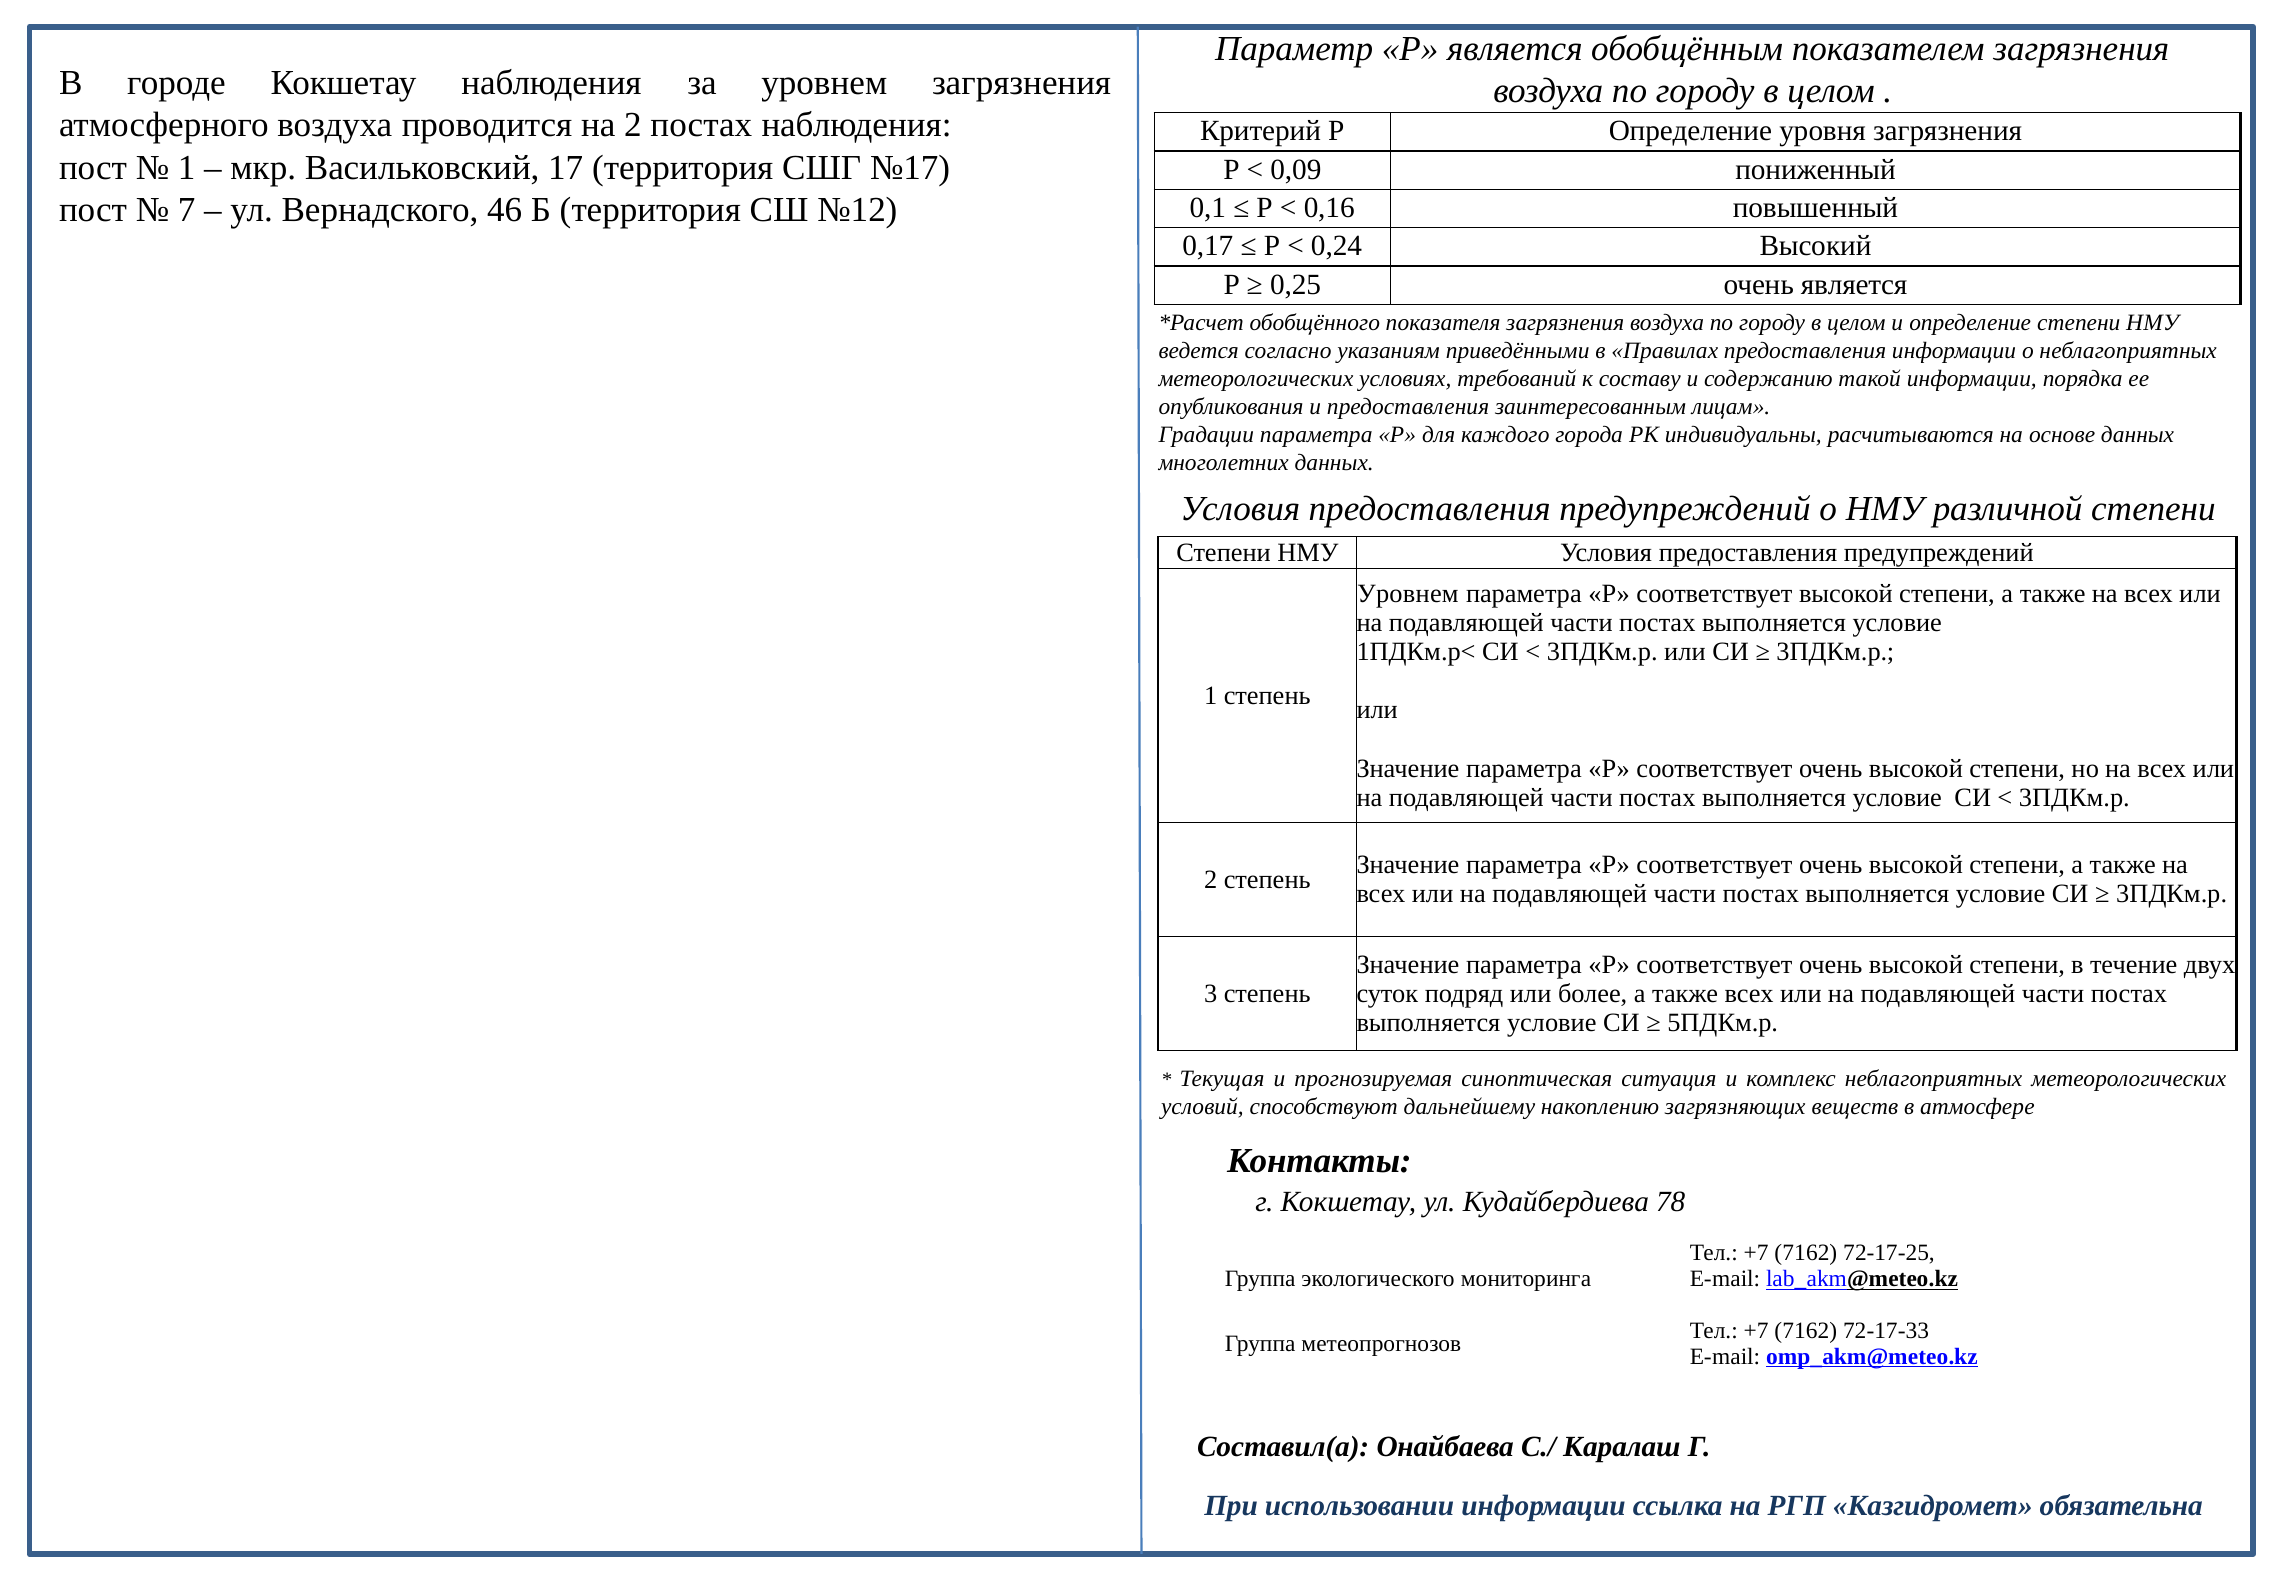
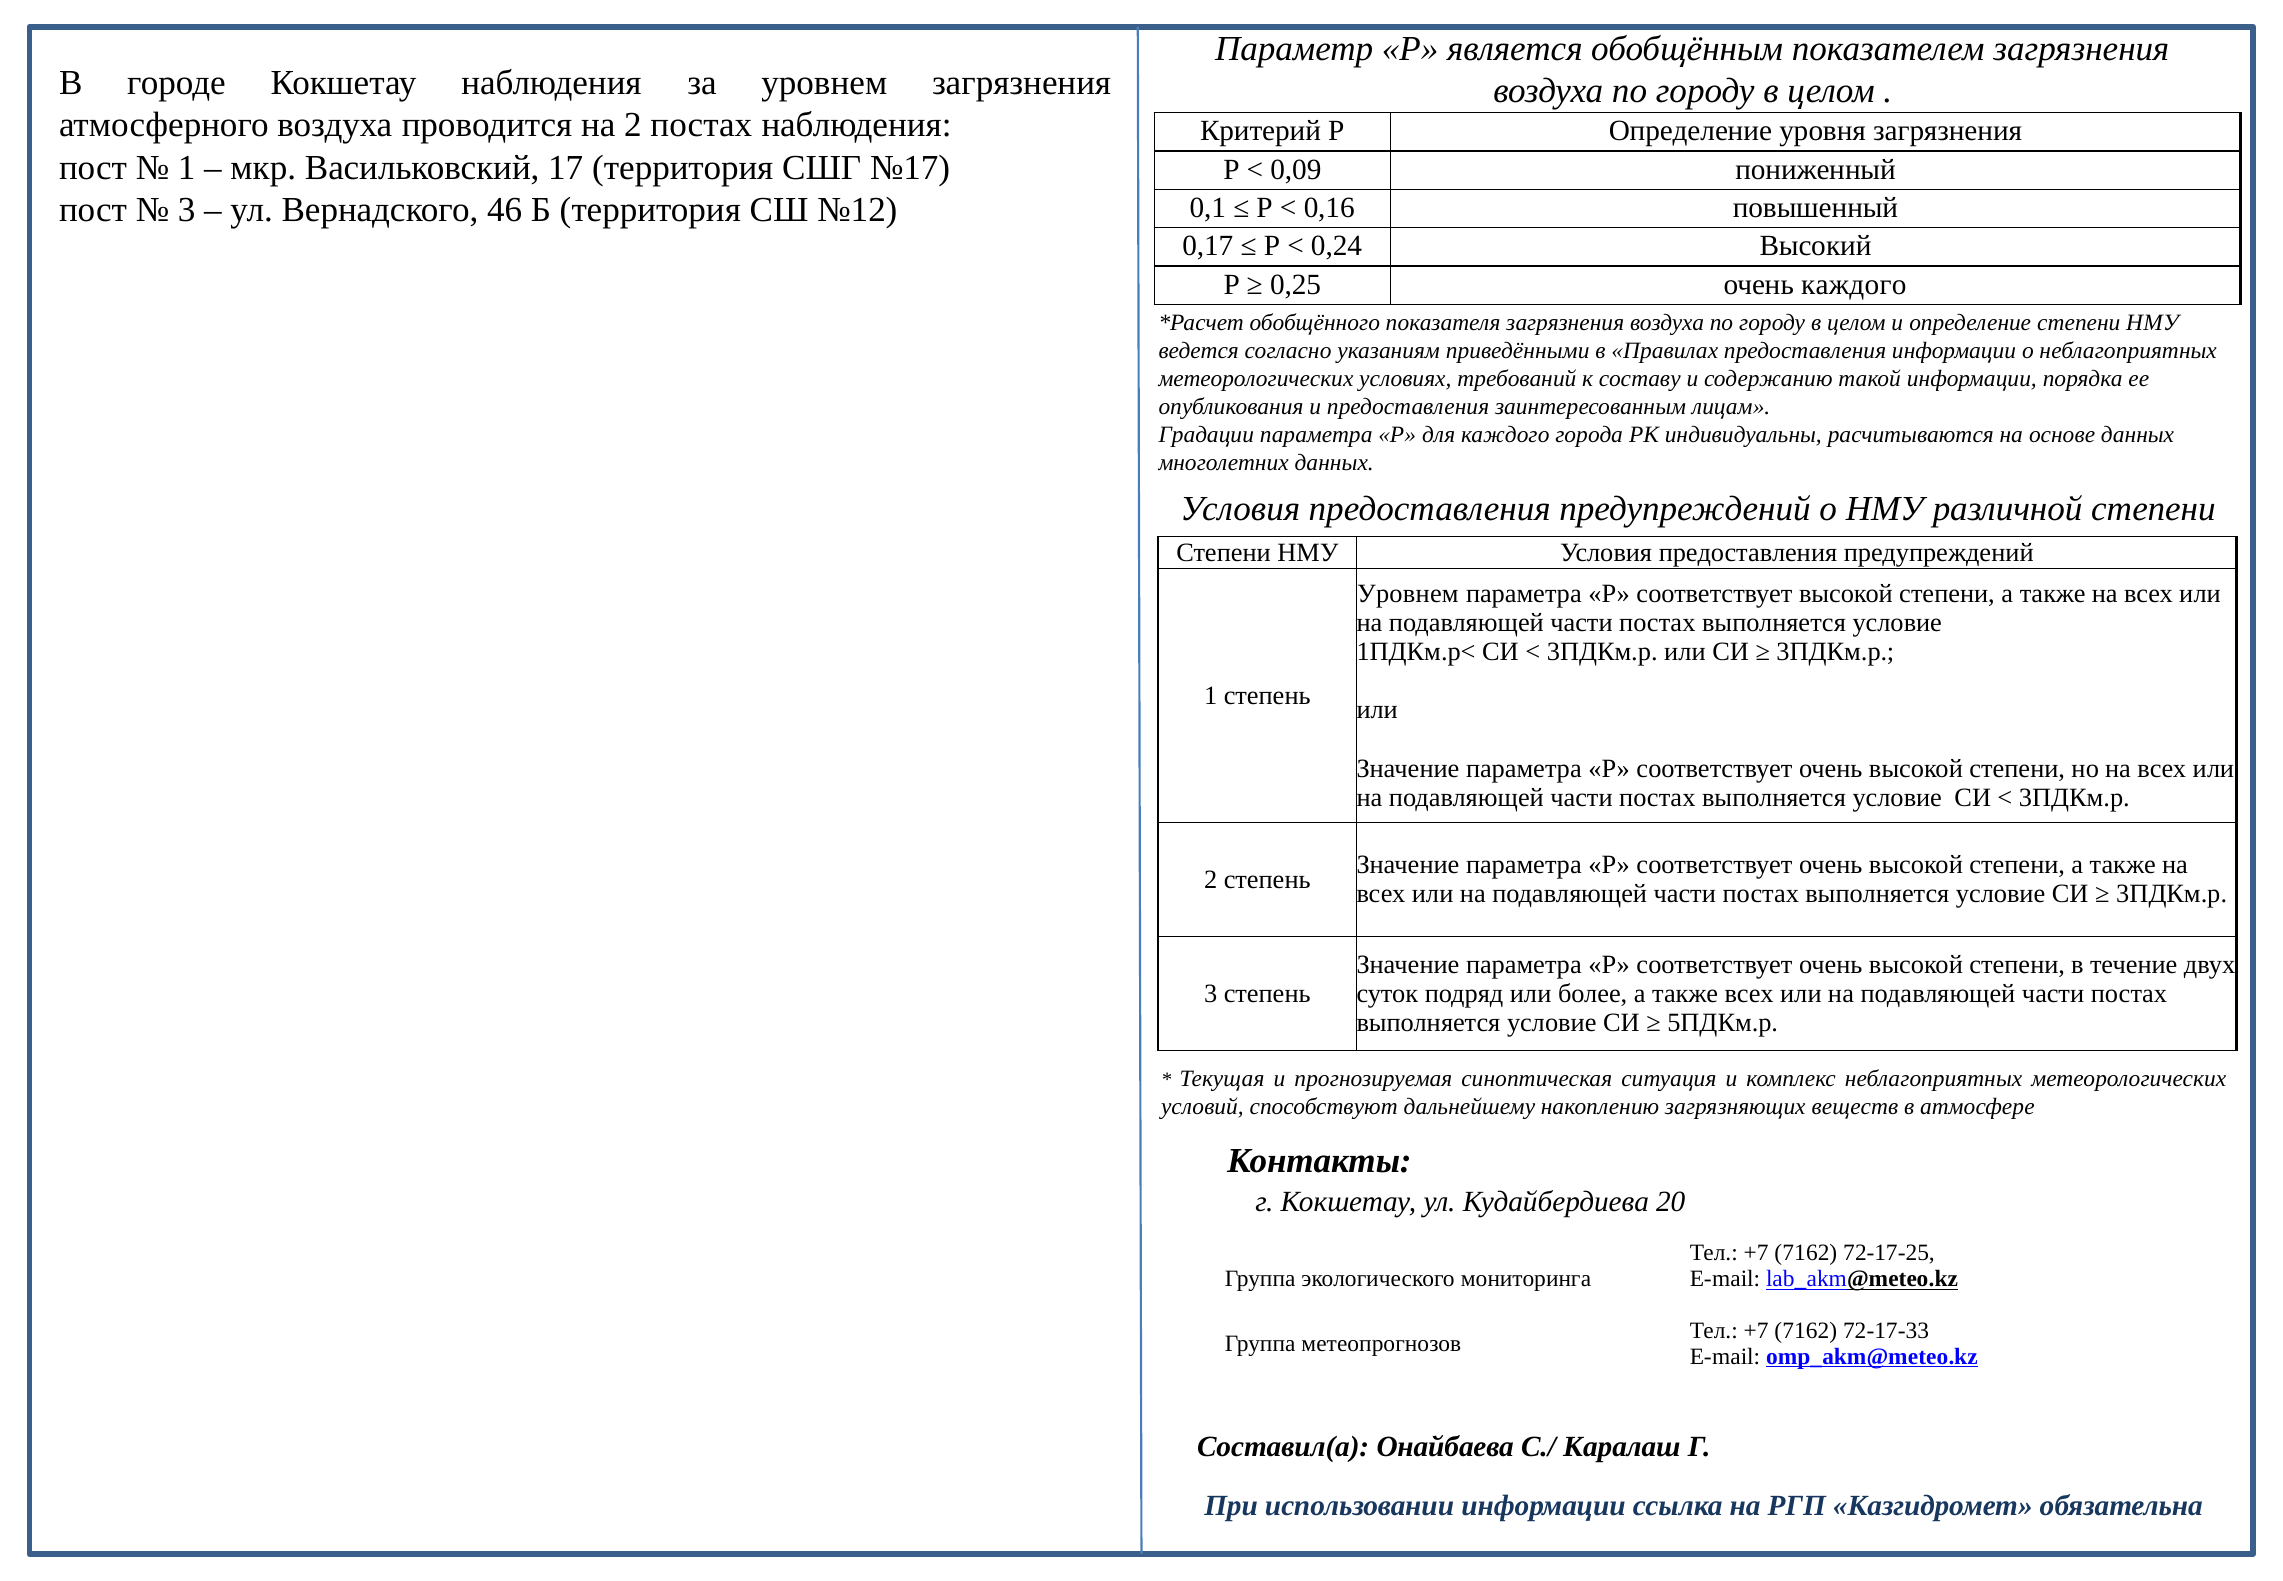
7 at (187, 210): 7 -> 3
очень является: является -> каждого
78: 78 -> 20
